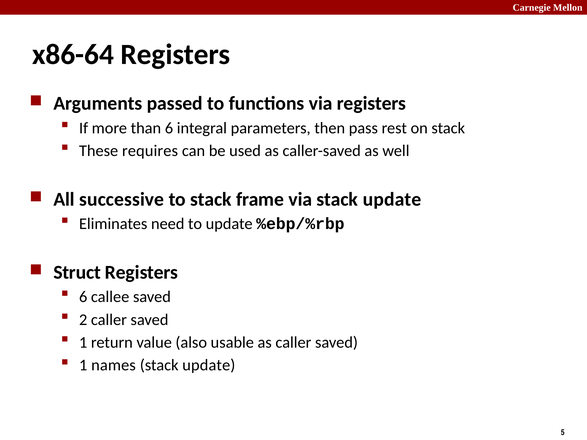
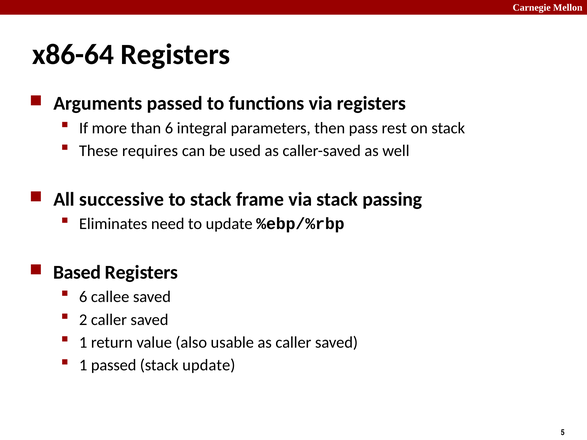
via stack update: update -> passing
Struct: Struct -> Based
1 names: names -> passed
